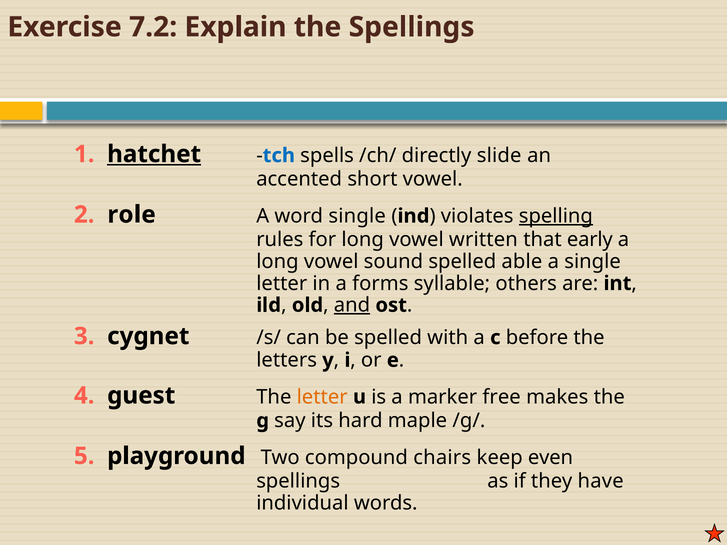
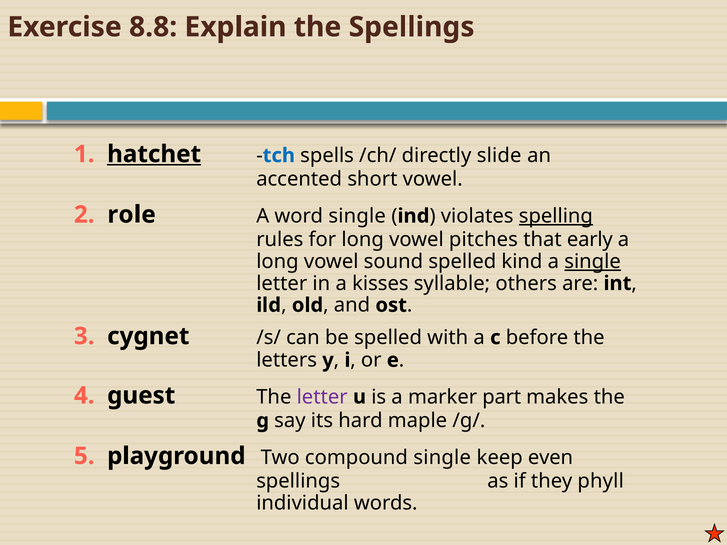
7.2: 7.2 -> 8.8
written: written -> pitches
able: able -> kind
single at (593, 262) underline: none -> present
forms: forms -> kisses
and underline: present -> none
letter at (322, 397) colour: orange -> purple
free: free -> part
compound chairs: chairs -> single
have: have -> phyll
